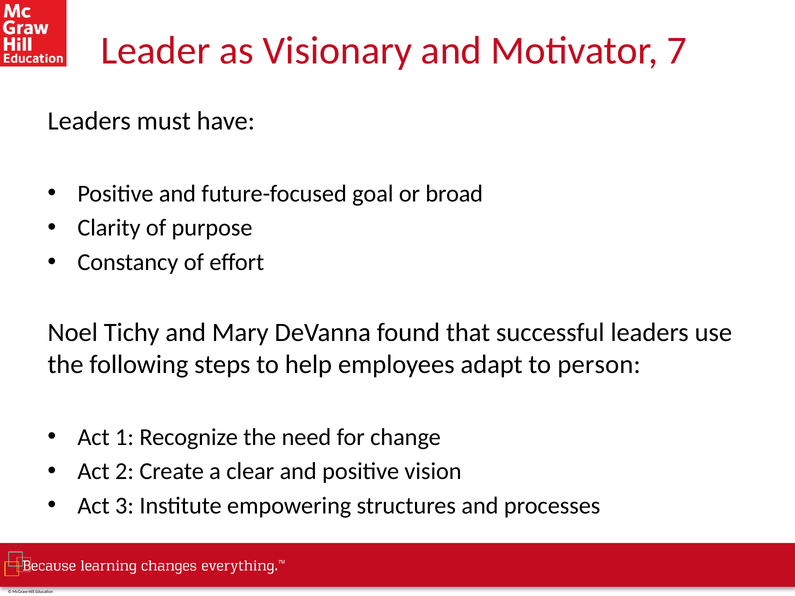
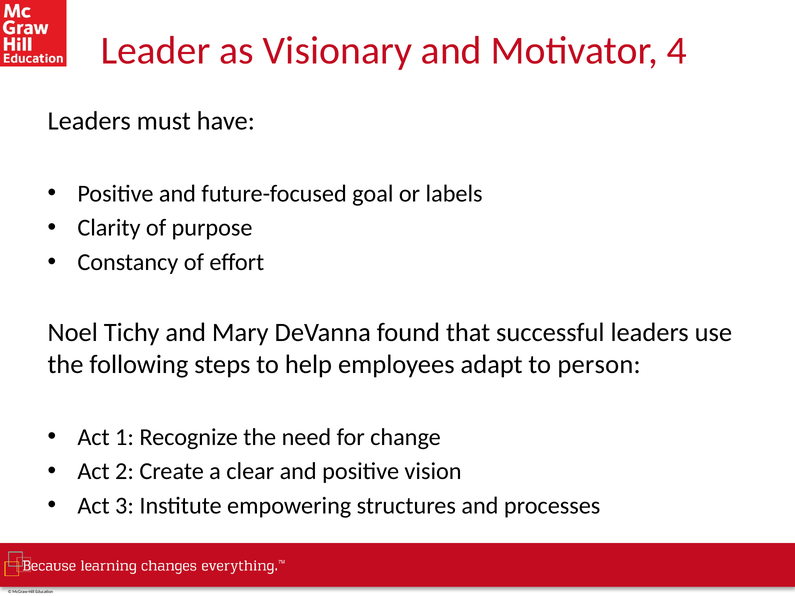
7: 7 -> 4
broad: broad -> labels
